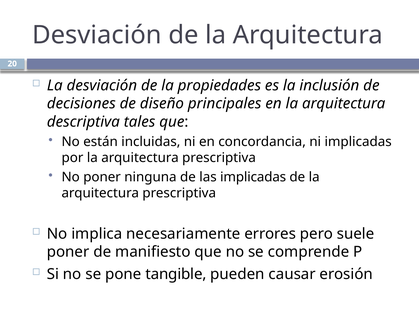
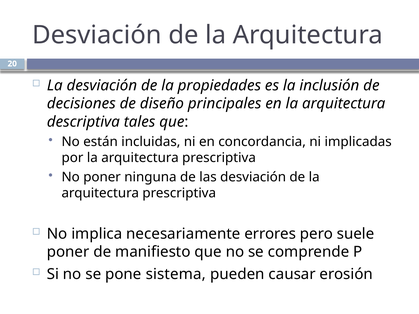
las implicadas: implicadas -> desviación
tangible: tangible -> sistema
